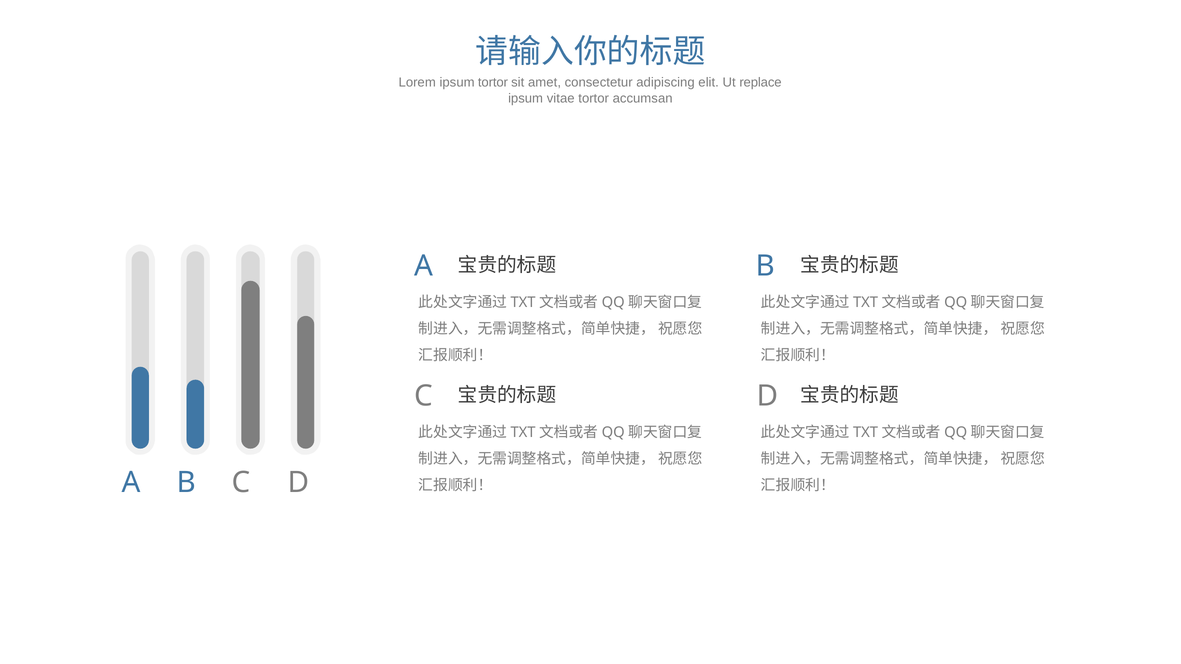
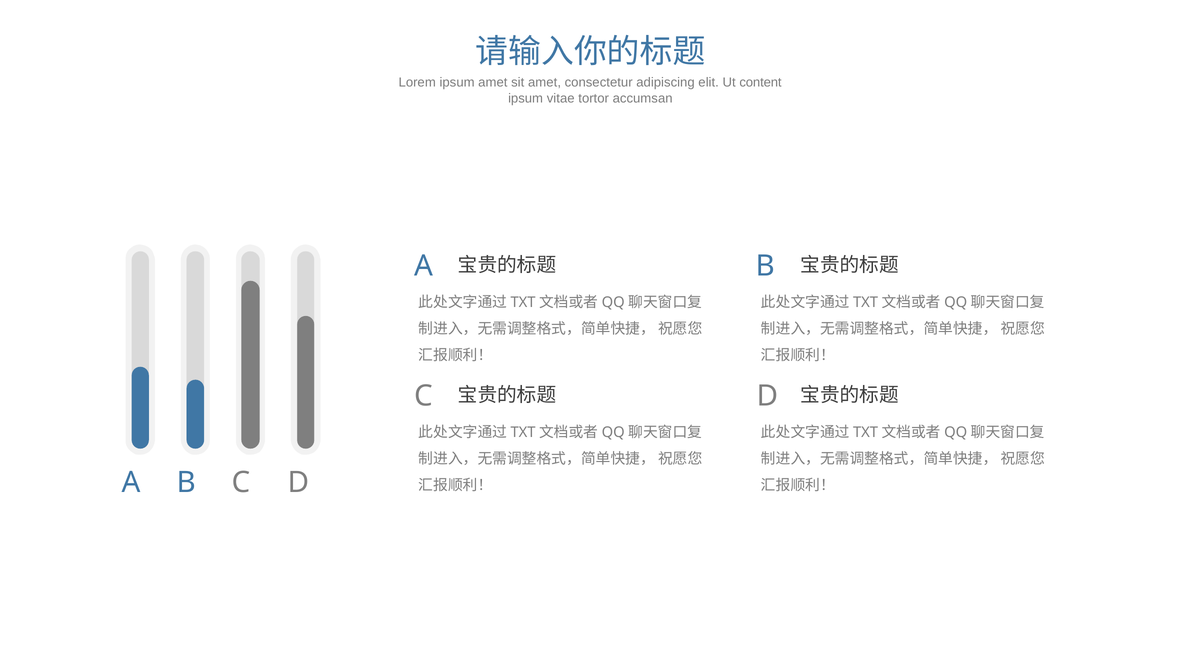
ipsum tortor: tortor -> amet
replace: replace -> content
